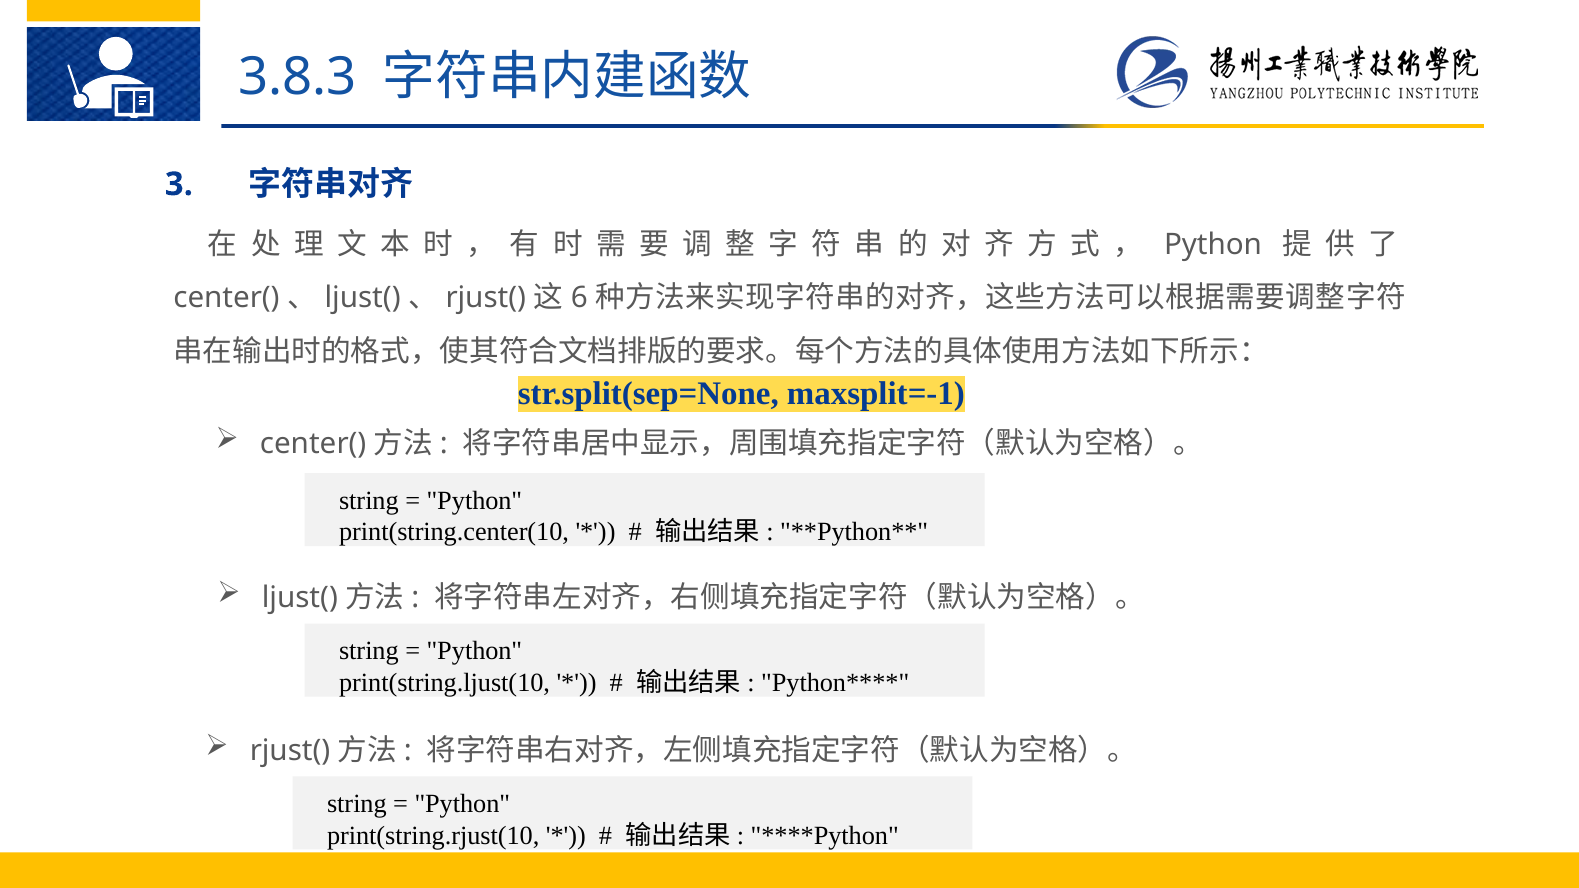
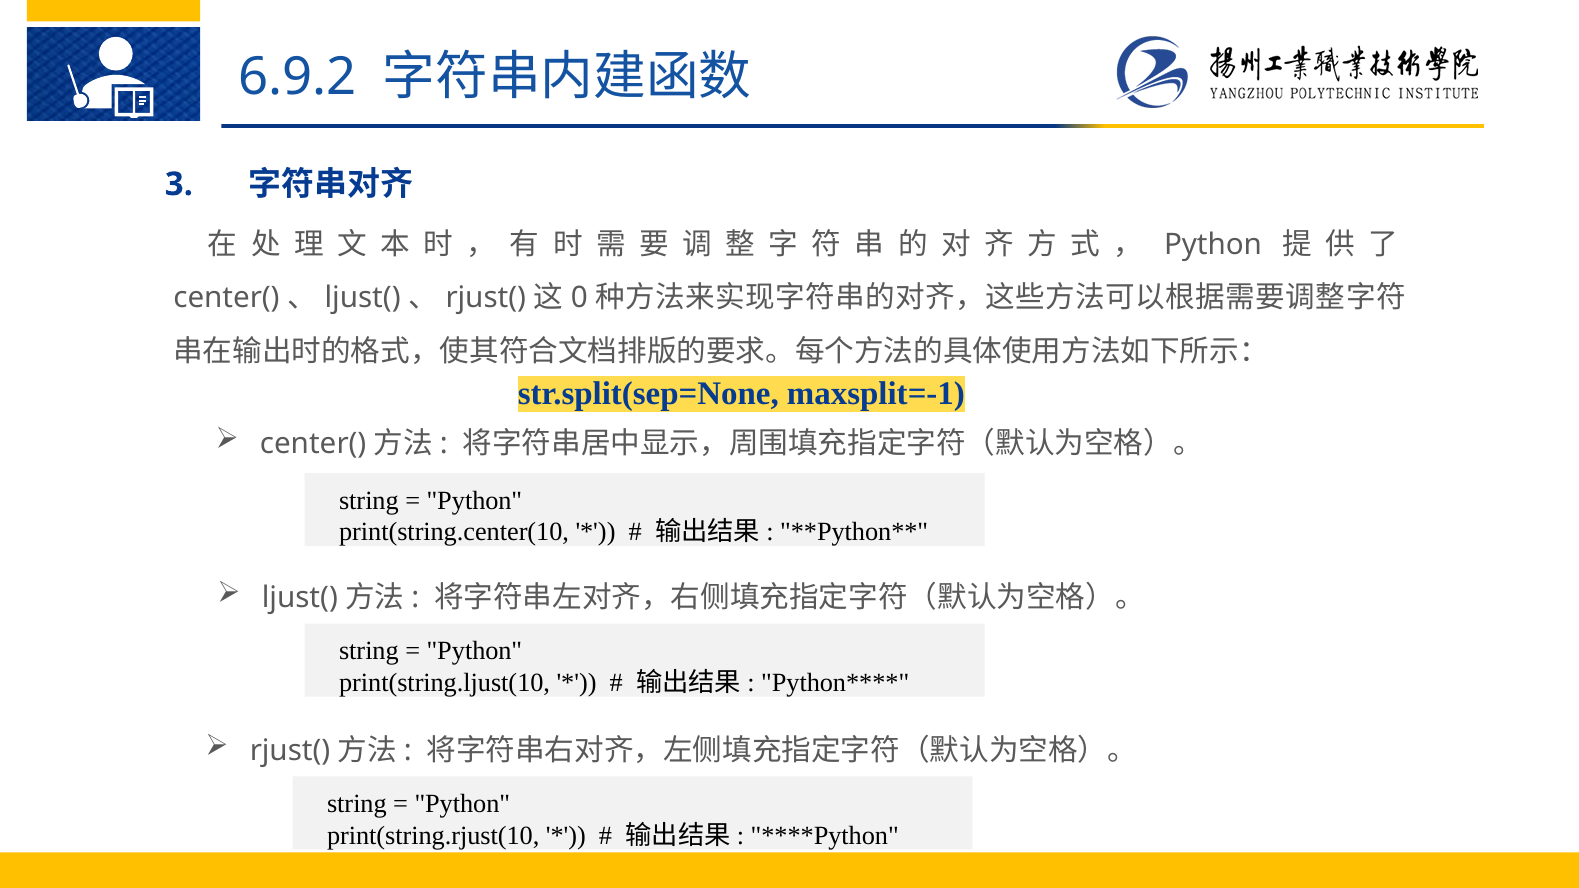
3.8.3: 3.8.3 -> 6.9.2
6: 6 -> 0
